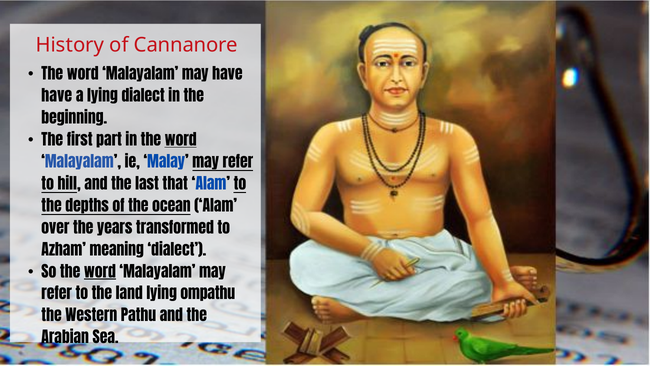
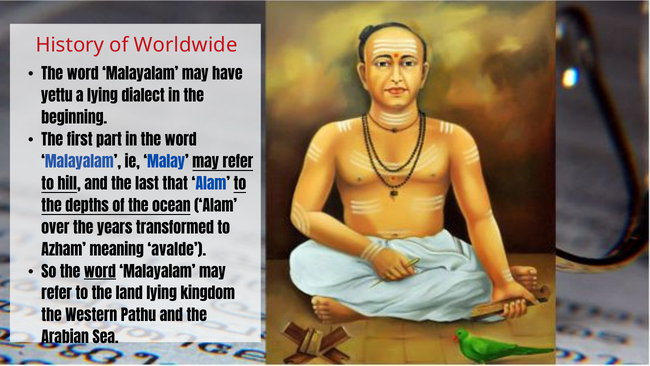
Cannanore: Cannanore -> Worldwide
have at (57, 97): have -> yettu
word at (181, 140) underline: present -> none
meaning dialect: dialect -> avalde
ompathu: ompathu -> kingdom
